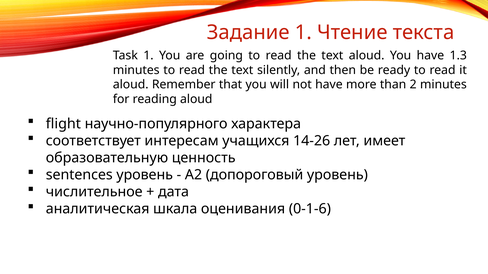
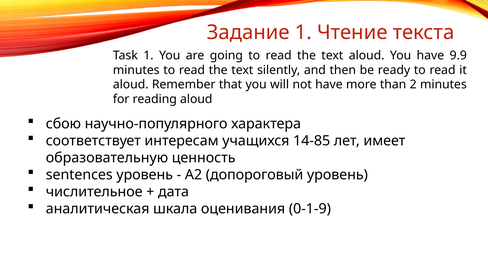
1.3: 1.3 -> 9.9
flight: flight -> сбою
14-26: 14-26 -> 14-85
0-1-6: 0-1-6 -> 0-1-9
